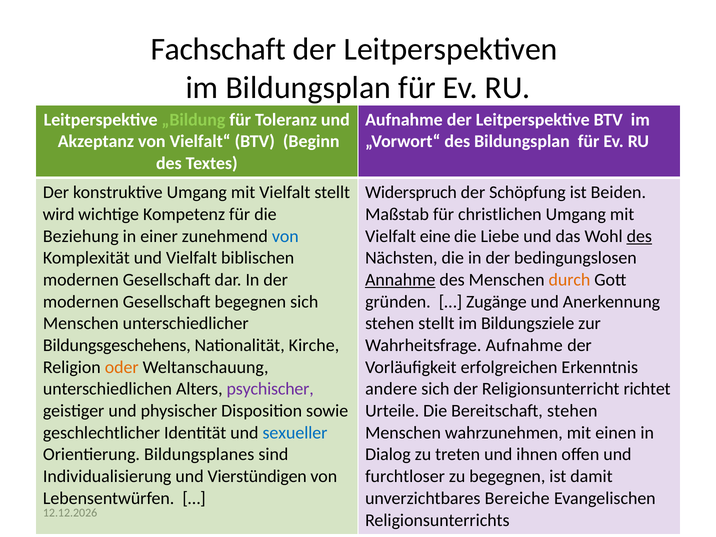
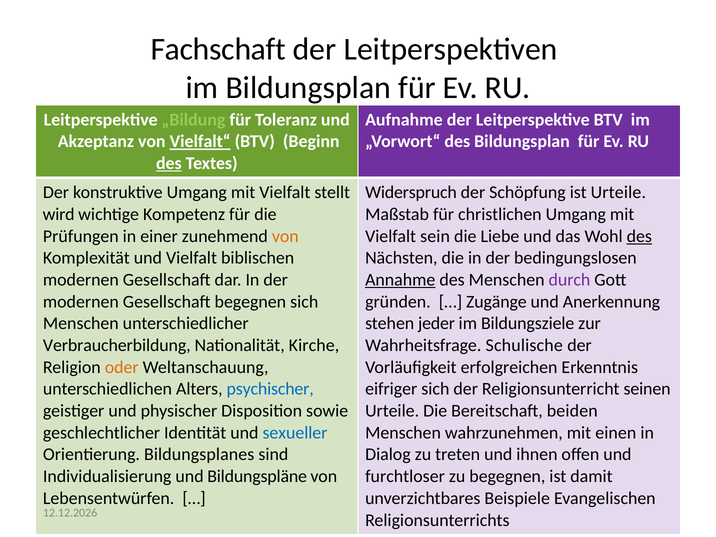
Vielfalt“ underline: none -> present
des at (169, 163) underline: none -> present
ist Beiden: Beiden -> Urteile
Beziehung: Beziehung -> Prüfungen
von at (285, 236) colour: blue -> orange
eine: eine -> sein
durch colour: orange -> purple
stehen stellt: stellt -> jeder
Bildungsgeschehens: Bildungsgeschehens -> Verbraucherbildung
Wahrheitsfrage Aufnahme: Aufnahme -> Schulische
psychischer colour: purple -> blue
andere: andere -> eifriger
richtet: richtet -> seinen
Bereitschaft stehen: stehen -> beiden
Vierstündigen: Vierstündigen -> Bildungspläne
Bereiche: Bereiche -> Beispiele
